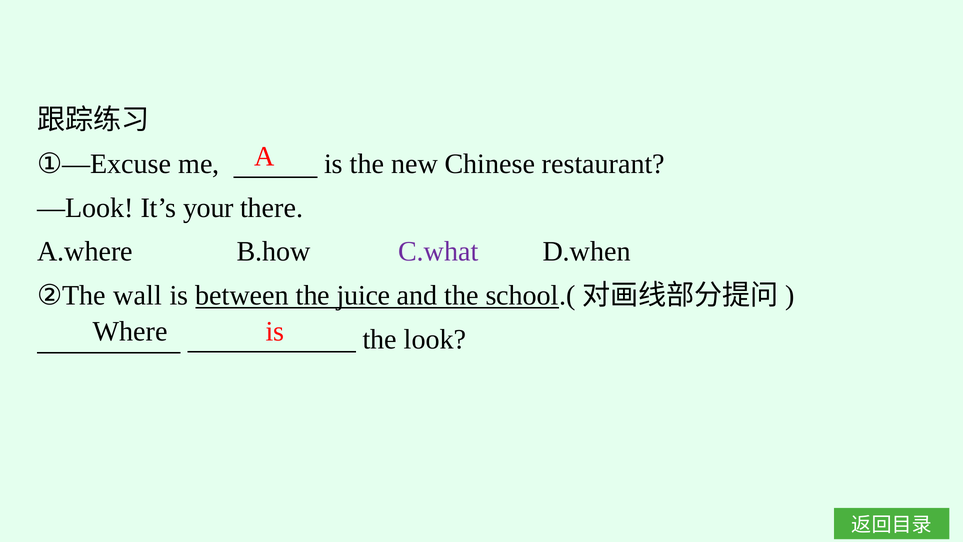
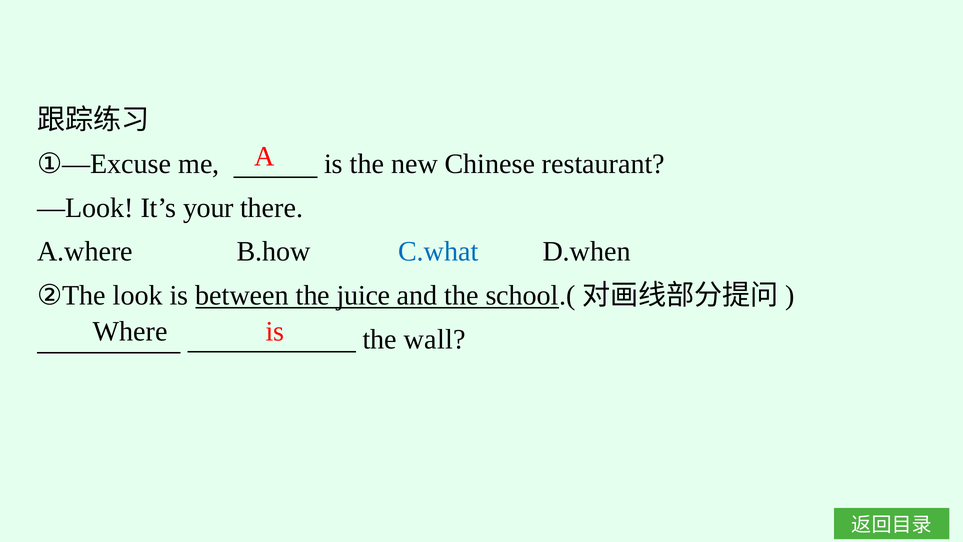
C.what colour: purple -> blue
wall: wall -> look
look: look -> wall
